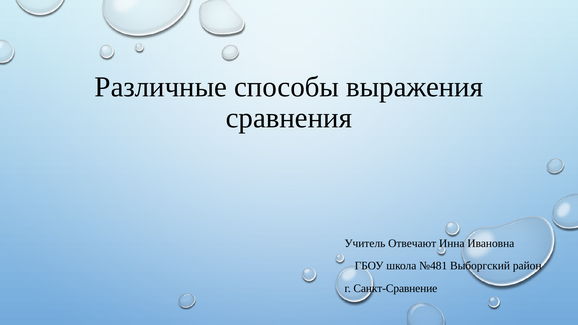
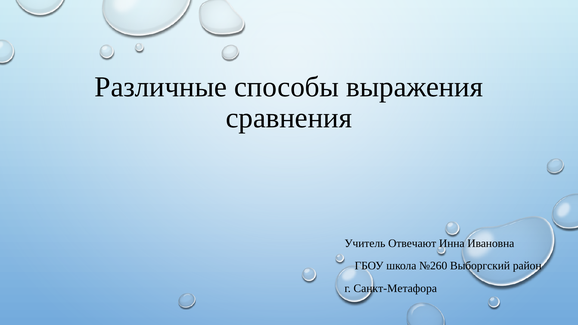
№481: №481 -> №260
Санкт-Сравнение: Санкт-Сравнение -> Санкт-Метафора
